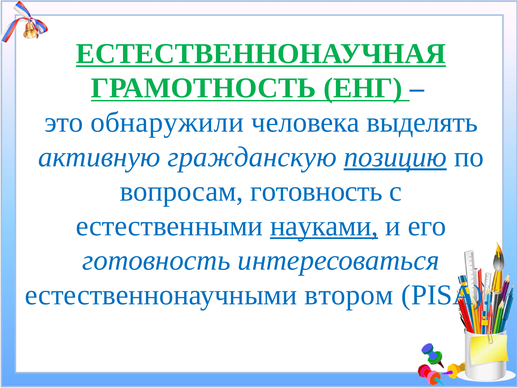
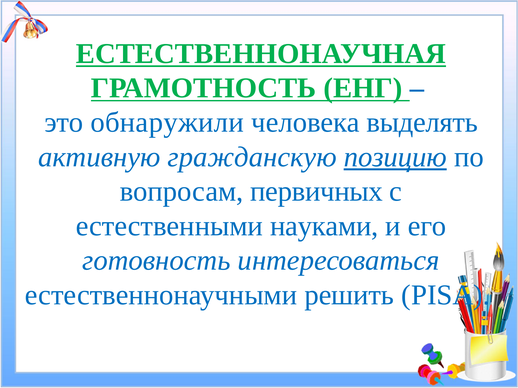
вопросам готовность: готовность -> первичных
науками underline: present -> none
втором: втором -> решить
